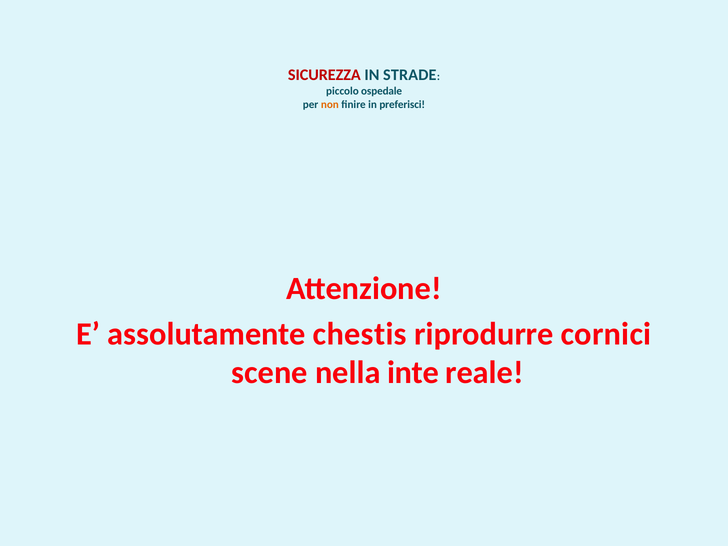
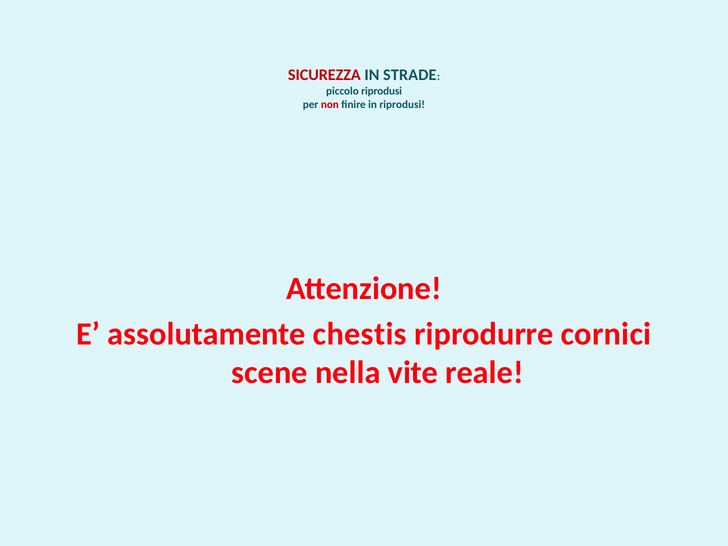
piccolo ospedale: ospedale -> riprodusi
non colour: orange -> red
in preferisci: preferisci -> riprodusi
inte: inte -> vite
